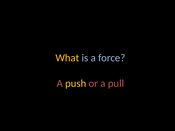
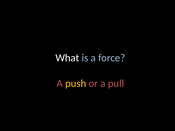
What colour: yellow -> white
